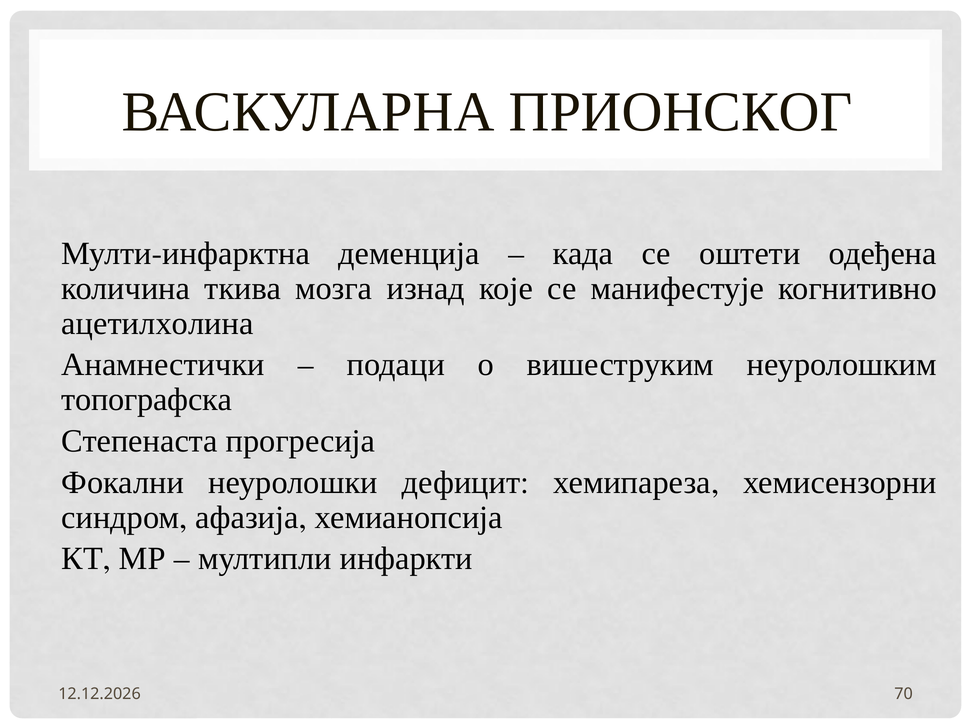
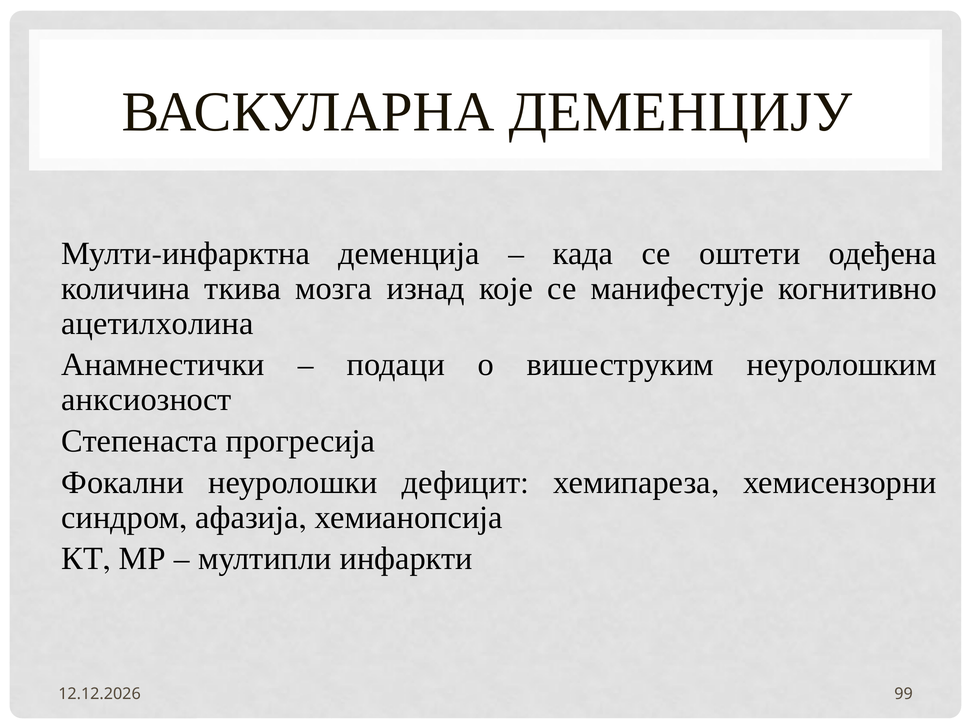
ПРИОНСКОГ: ПРИОНСКОГ -> ДЕМЕНЦИЈУ
топографска: топографска -> анксиозност
70: 70 -> 99
